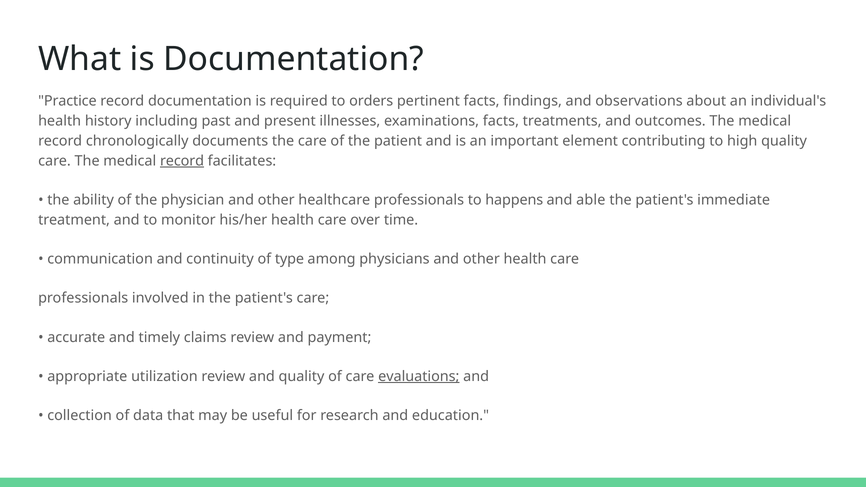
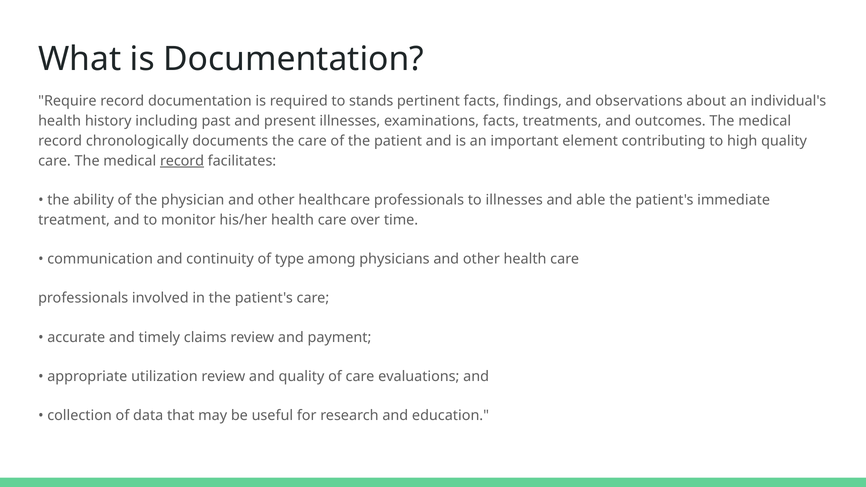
Practice: Practice -> Require
orders: orders -> stands
to happens: happens -> illnesses
evaluations underline: present -> none
